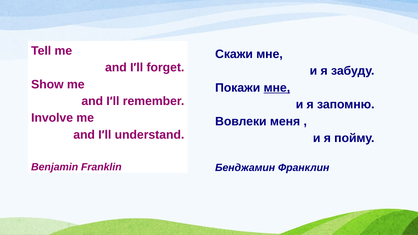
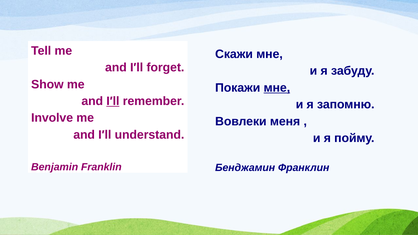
I′ll at (113, 101) underline: none -> present
